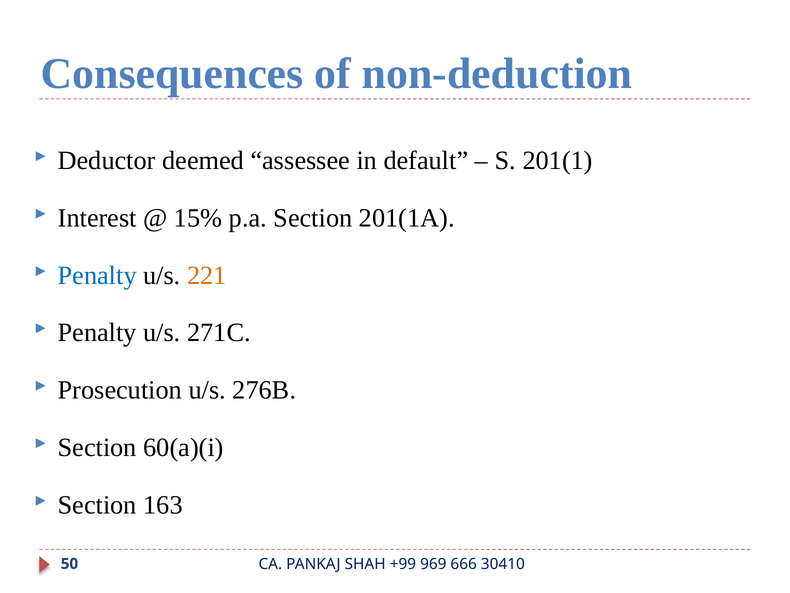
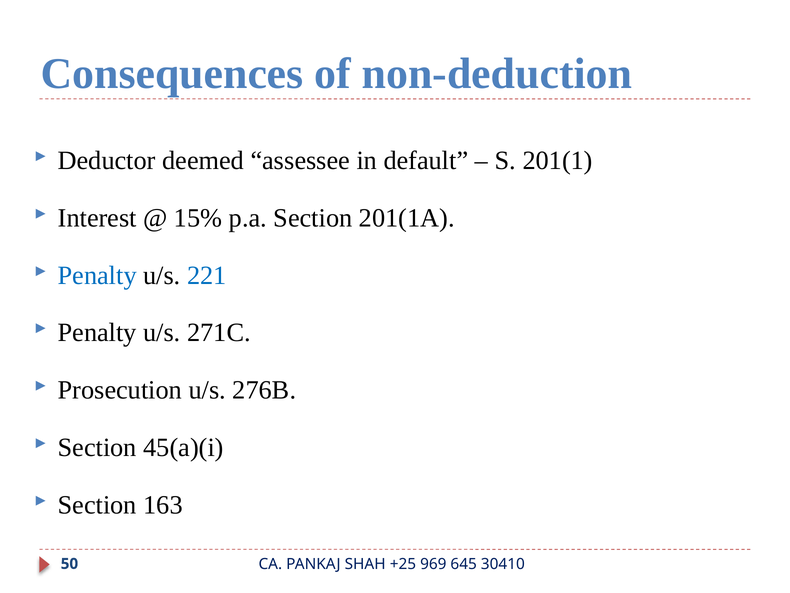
221 colour: orange -> blue
60(a)(i: 60(a)(i -> 45(a)(i
+99: +99 -> +25
666: 666 -> 645
